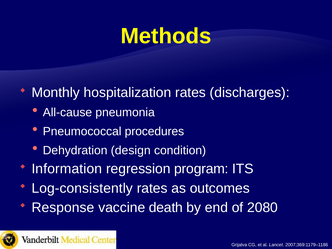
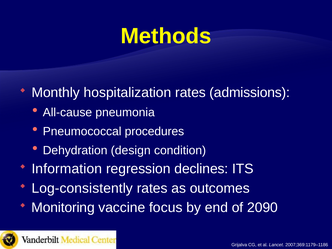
discharges: discharges -> admissions
program: program -> declines
Response: Response -> Monitoring
death: death -> focus
2080: 2080 -> 2090
